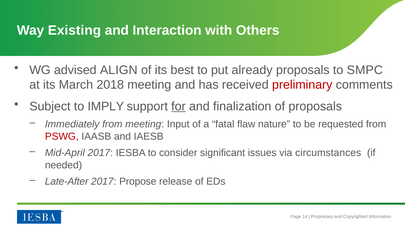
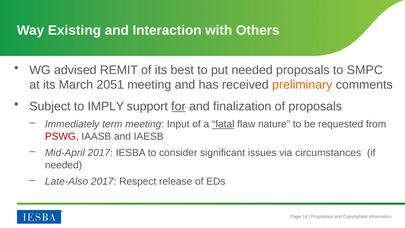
ALIGN: ALIGN -> REMIT
put already: already -> needed
2018: 2018 -> 2051
preliminary colour: red -> orange
Immediately from: from -> term
fatal underline: none -> present
Late-After: Late-After -> Late-Also
Propose: Propose -> Respect
